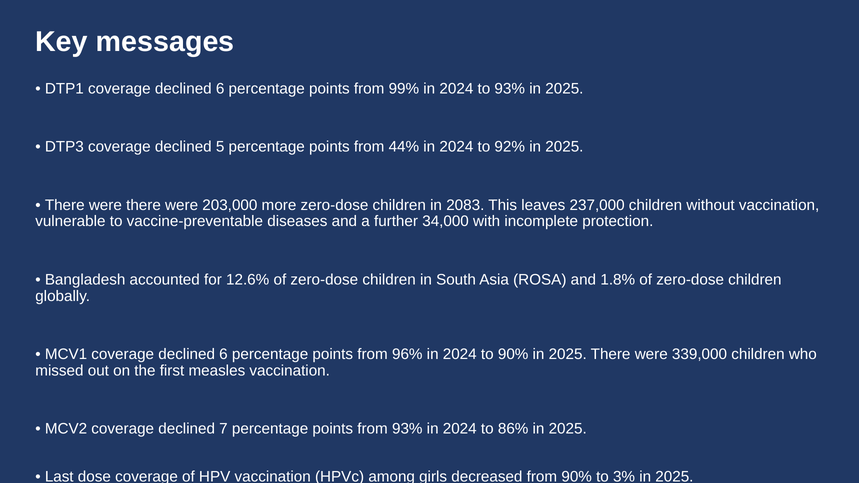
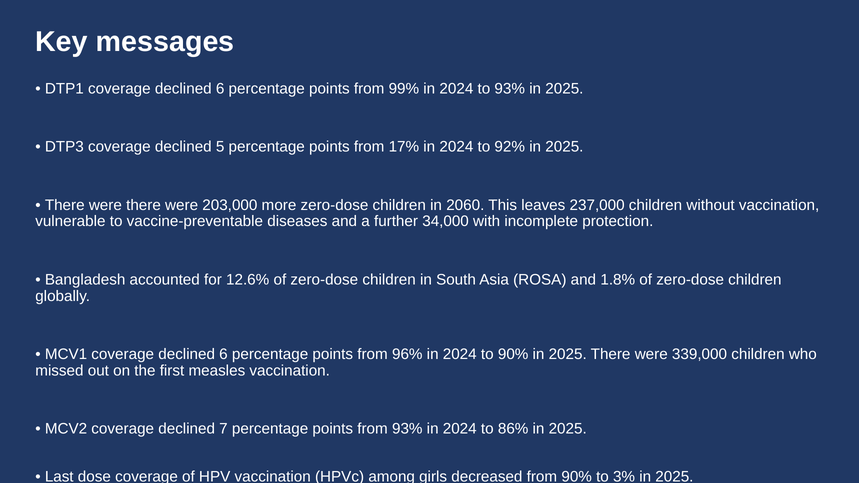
44%: 44% -> 17%
2083: 2083 -> 2060
